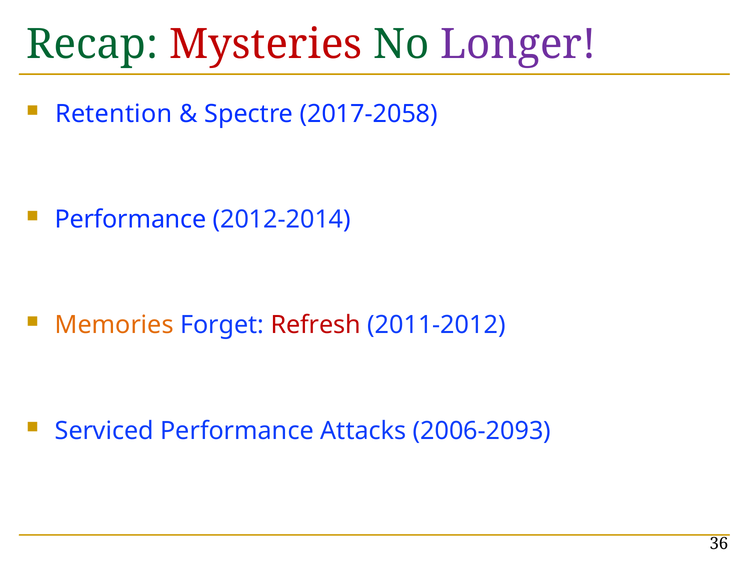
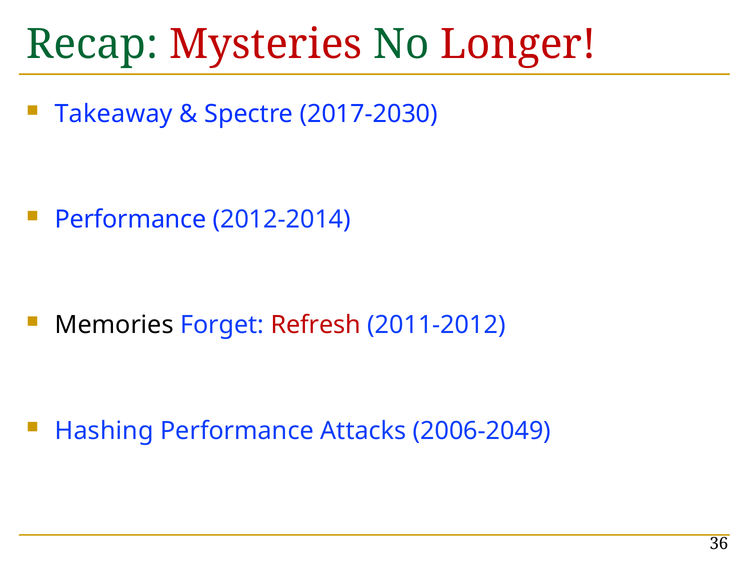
Longer colour: purple -> red
Retention: Retention -> Takeaway
2017-2058: 2017-2058 -> 2017-2030
Memories colour: orange -> black
Serviced: Serviced -> Hashing
2006-2093: 2006-2093 -> 2006-2049
